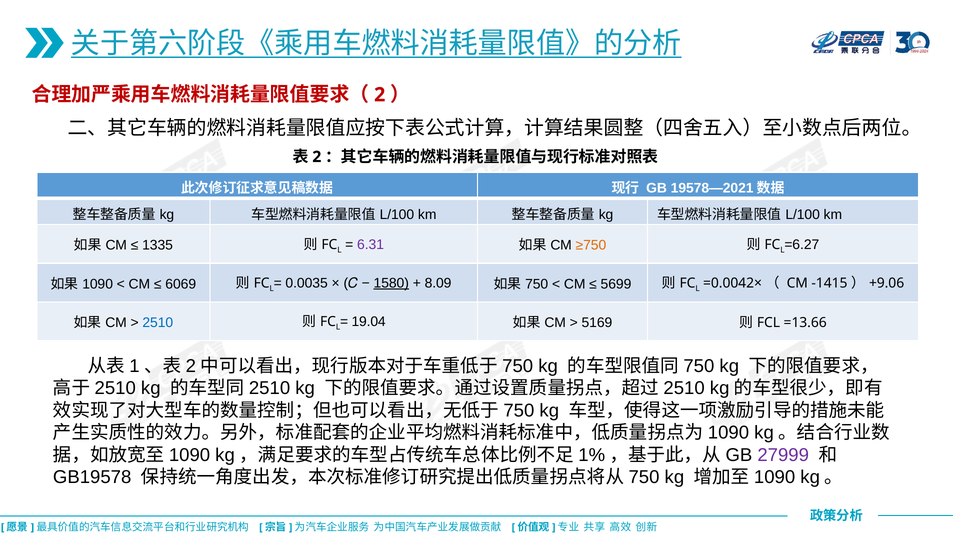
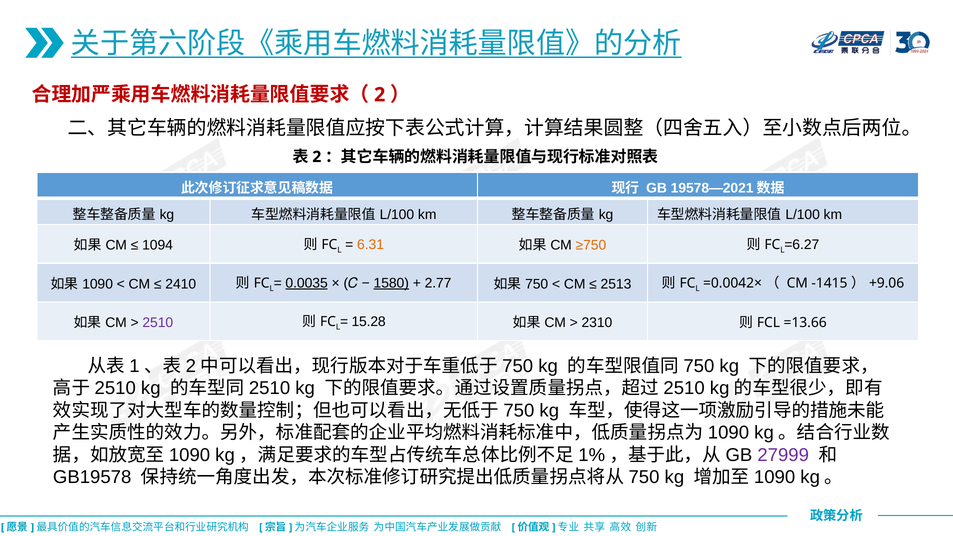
1335: 1335 -> 1094
6.31 colour: purple -> orange
5699: 5699 -> 2513
6069: 6069 -> 2410
0.0035 underline: none -> present
8.09: 8.09 -> 2.77
2510 colour: blue -> purple
19.04: 19.04 -> 15.28
5169: 5169 -> 2310
